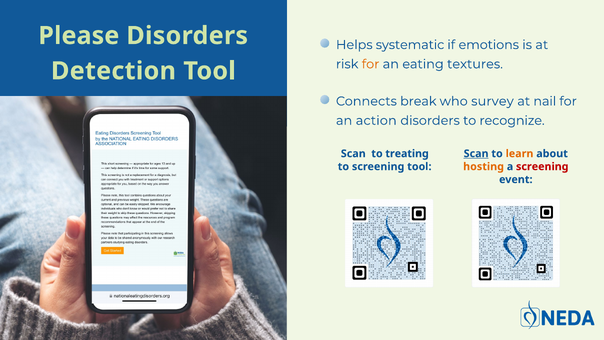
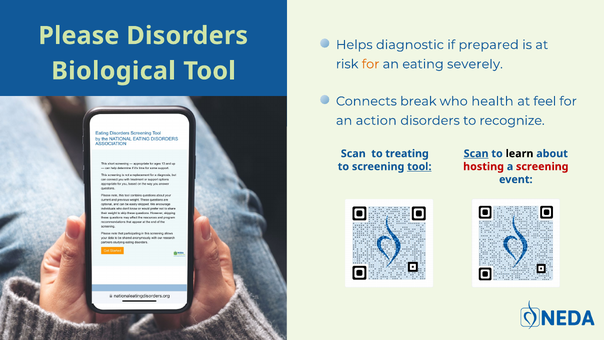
systematic: systematic -> diagnostic
emotions: emotions -> prepared
textures: textures -> severely
Detection: Detection -> Biological
survey: survey -> health
nail: nail -> feel
learn colour: orange -> black
tool at (419, 166) underline: none -> present
hosting colour: orange -> red
